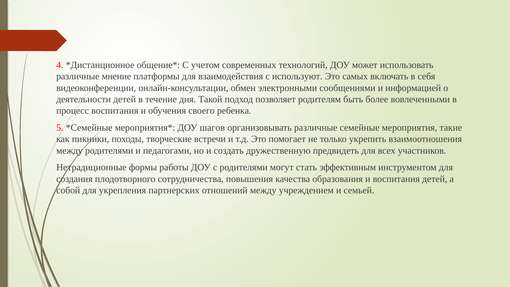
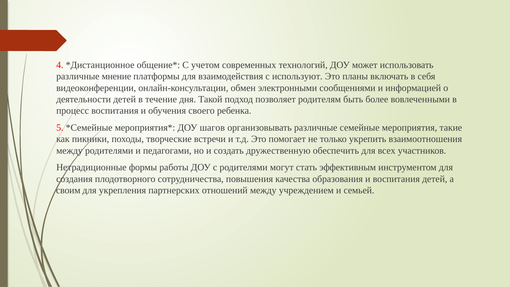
самых: самых -> планы
предвидеть: предвидеть -> обеспечить
собой: собой -> своим
